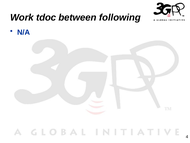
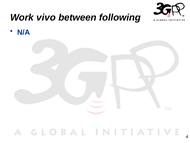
tdoc: tdoc -> vivo
